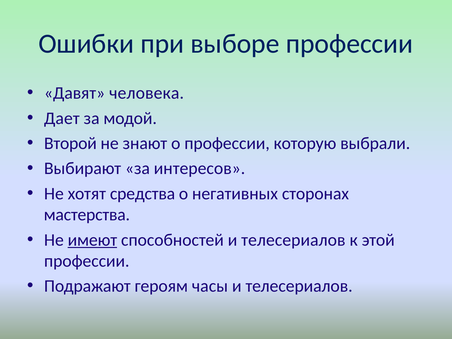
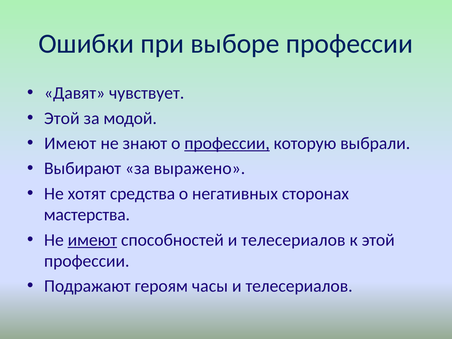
человека: человека -> чувствует
Дает at (62, 118): Дает -> Этой
Второй at (70, 143): Второй -> Имеют
профессии at (227, 143) underline: none -> present
интересов: интересов -> выражено
